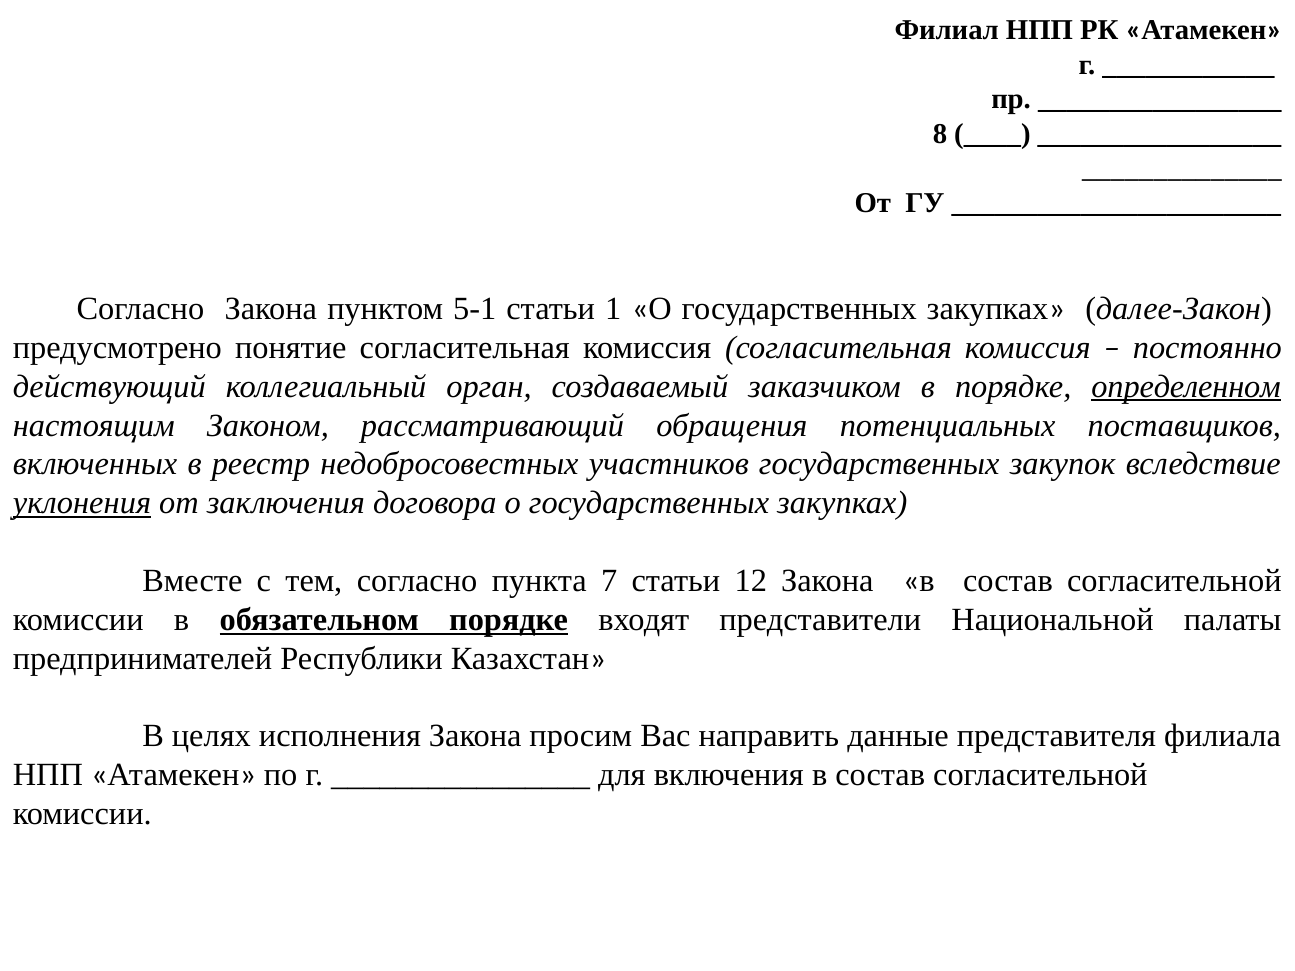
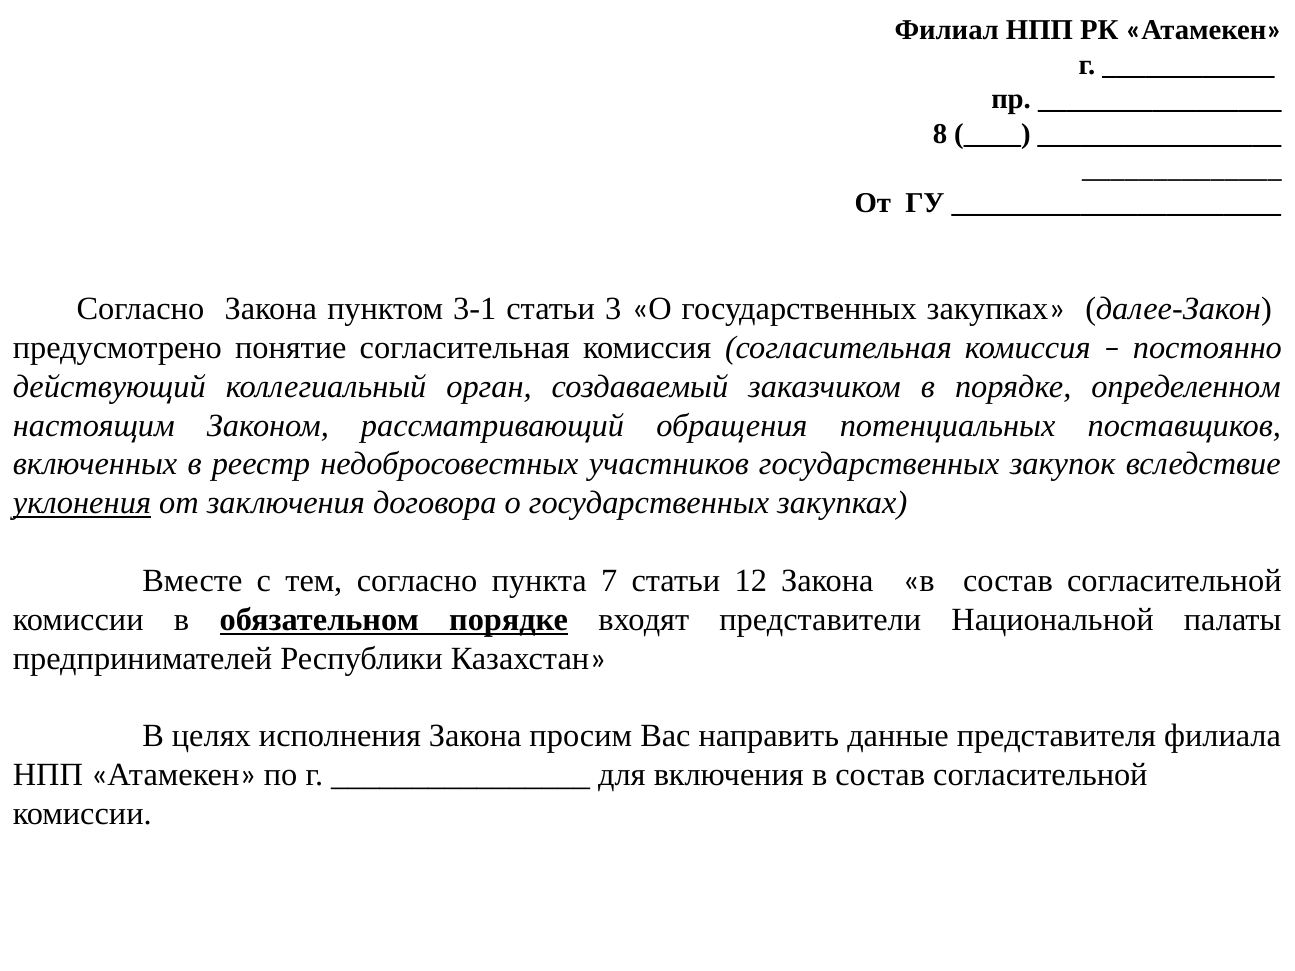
5-1: 5-1 -> 3-1
1: 1 -> 3
определенном underline: present -> none
